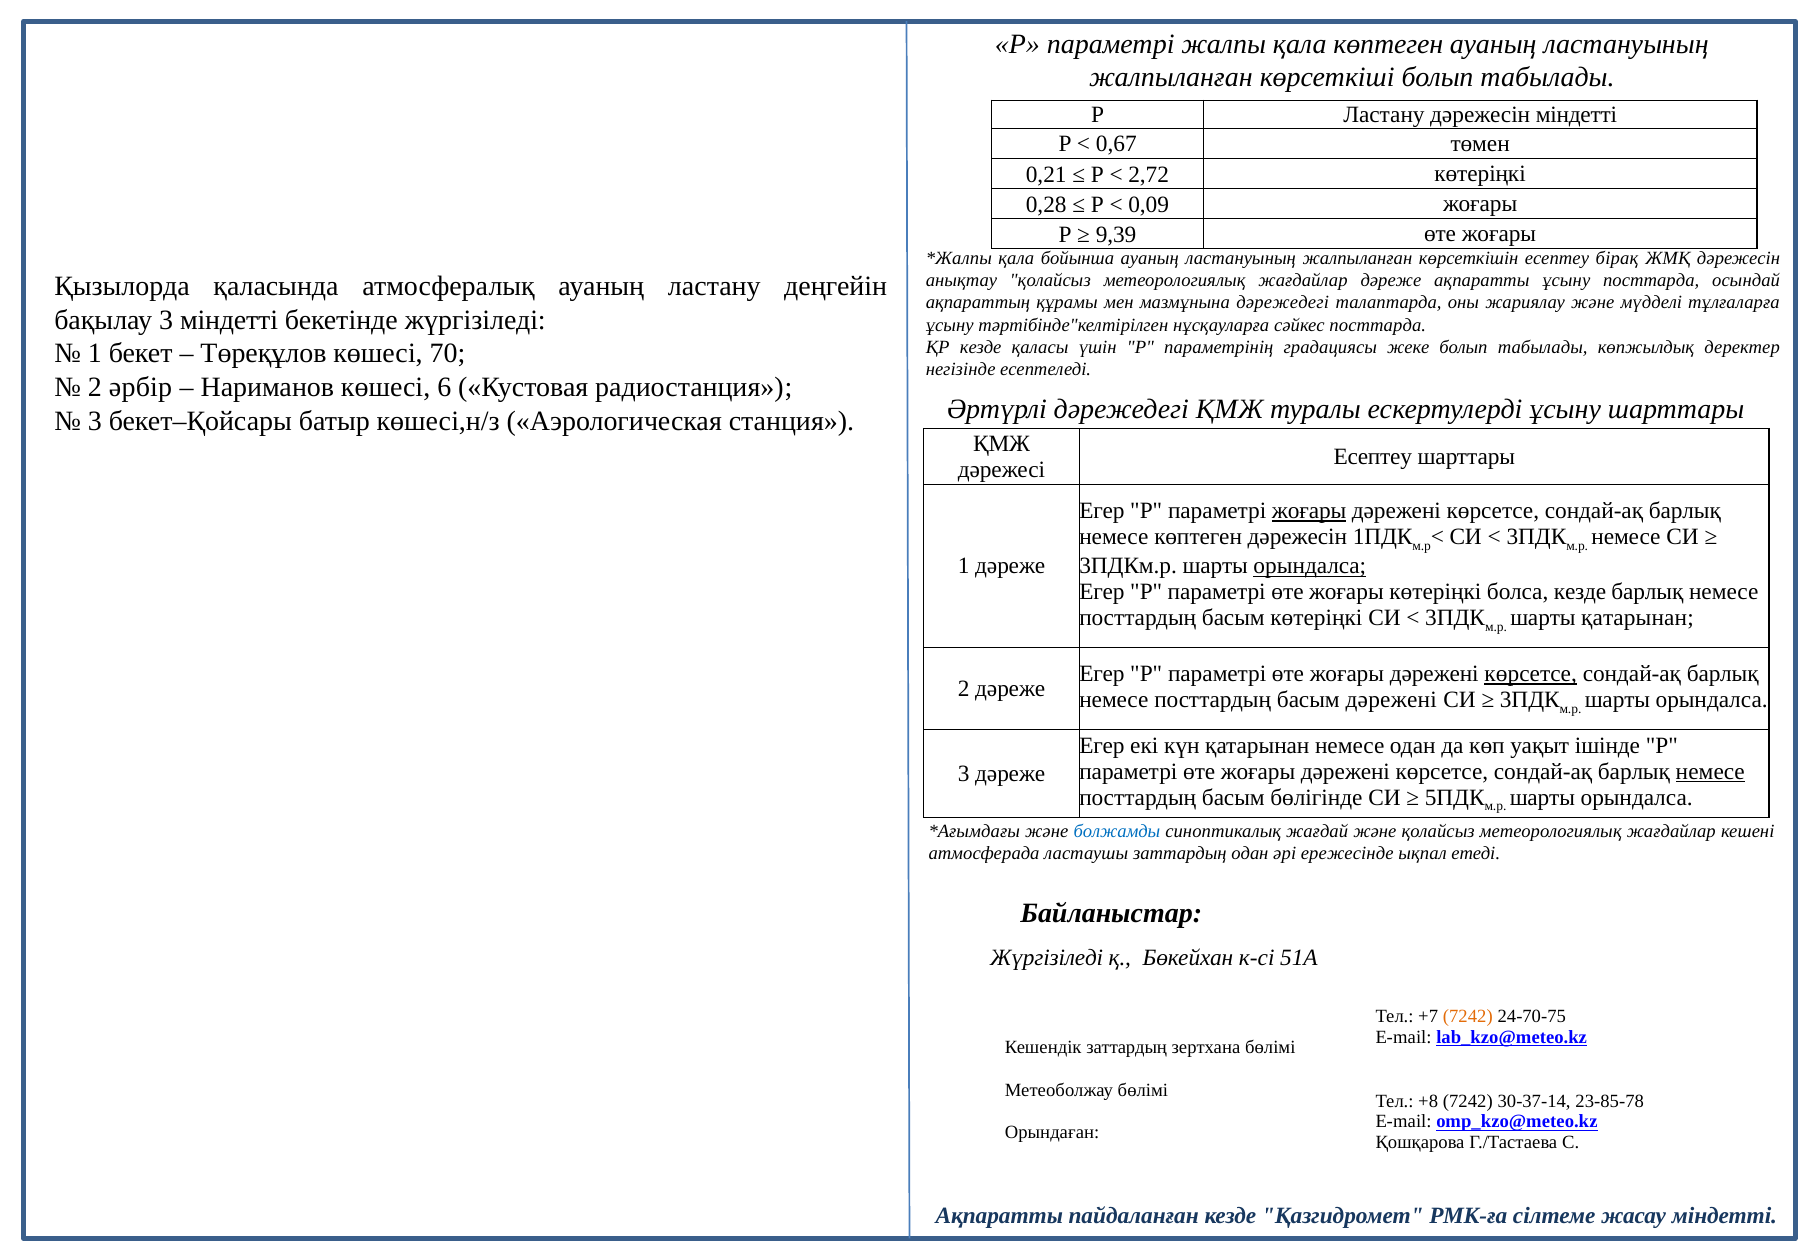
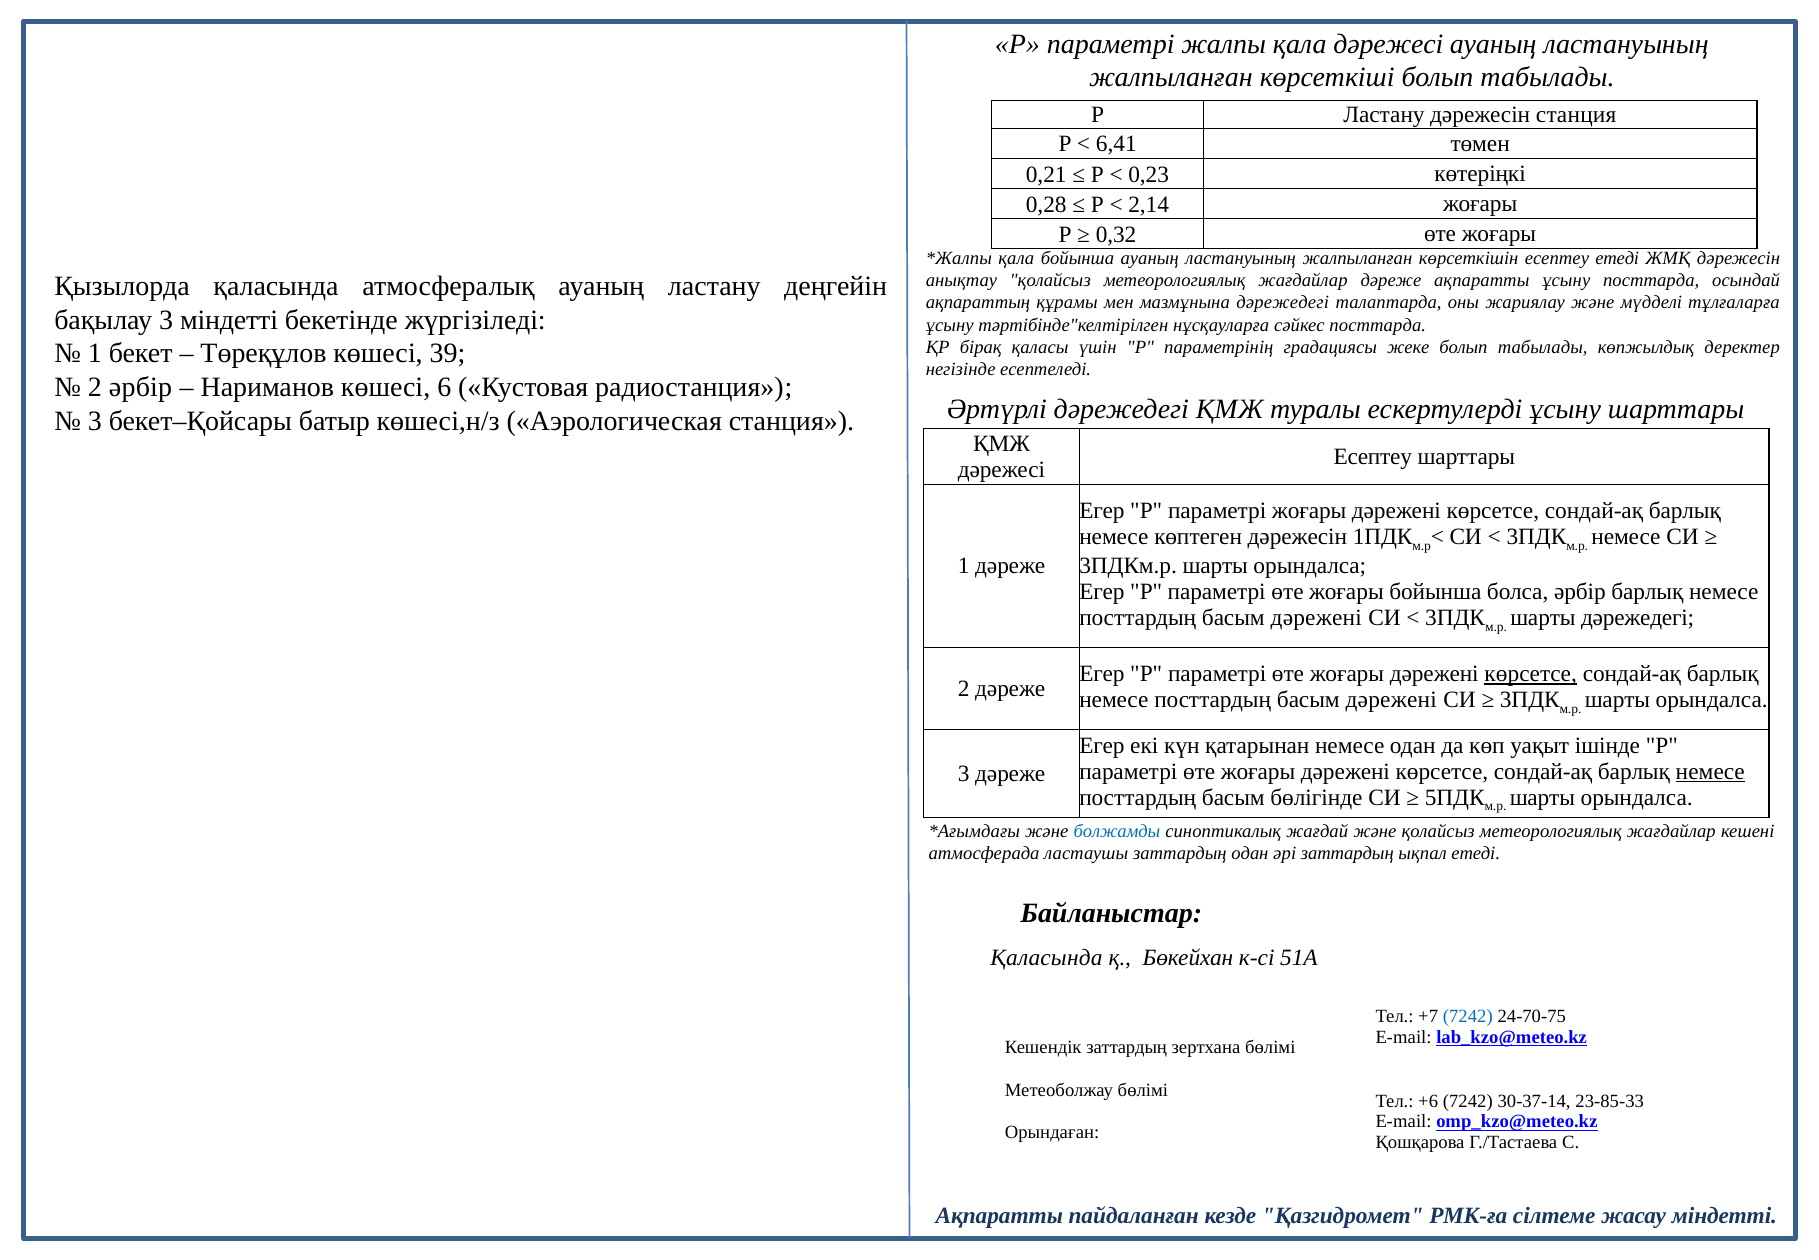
қала көптеген: көптеген -> дәрежесі
дәрежесін міндетті: міндетті -> станция
0,67: 0,67 -> 6,41
2,72: 2,72 -> 0,23
0,09: 0,09 -> 2,14
9,39: 9,39 -> 0,32
есептеу бірақ: бірақ -> етеді
ҚР кезде: кезде -> бірақ
70: 70 -> 39
жоғары at (1309, 511) underline: present -> none
орындалса at (1310, 566) underline: present -> none
жоғары көтеріңкі: көтеріңкі -> бойынша
болса кезде: кезде -> әрбір
көтеріңкі at (1316, 617): көтеріңкі -> дәрежені
шарты қатарынан: қатарынан -> дәрежедегі
әрі ережесінде: ережесінде -> заттардың
Жүргізіледі at (1047, 957): Жүргізіледі -> Қаласында
7242 at (1468, 1016) colour: orange -> blue
+8: +8 -> +6
23-85-78: 23-85-78 -> 23-85-33
